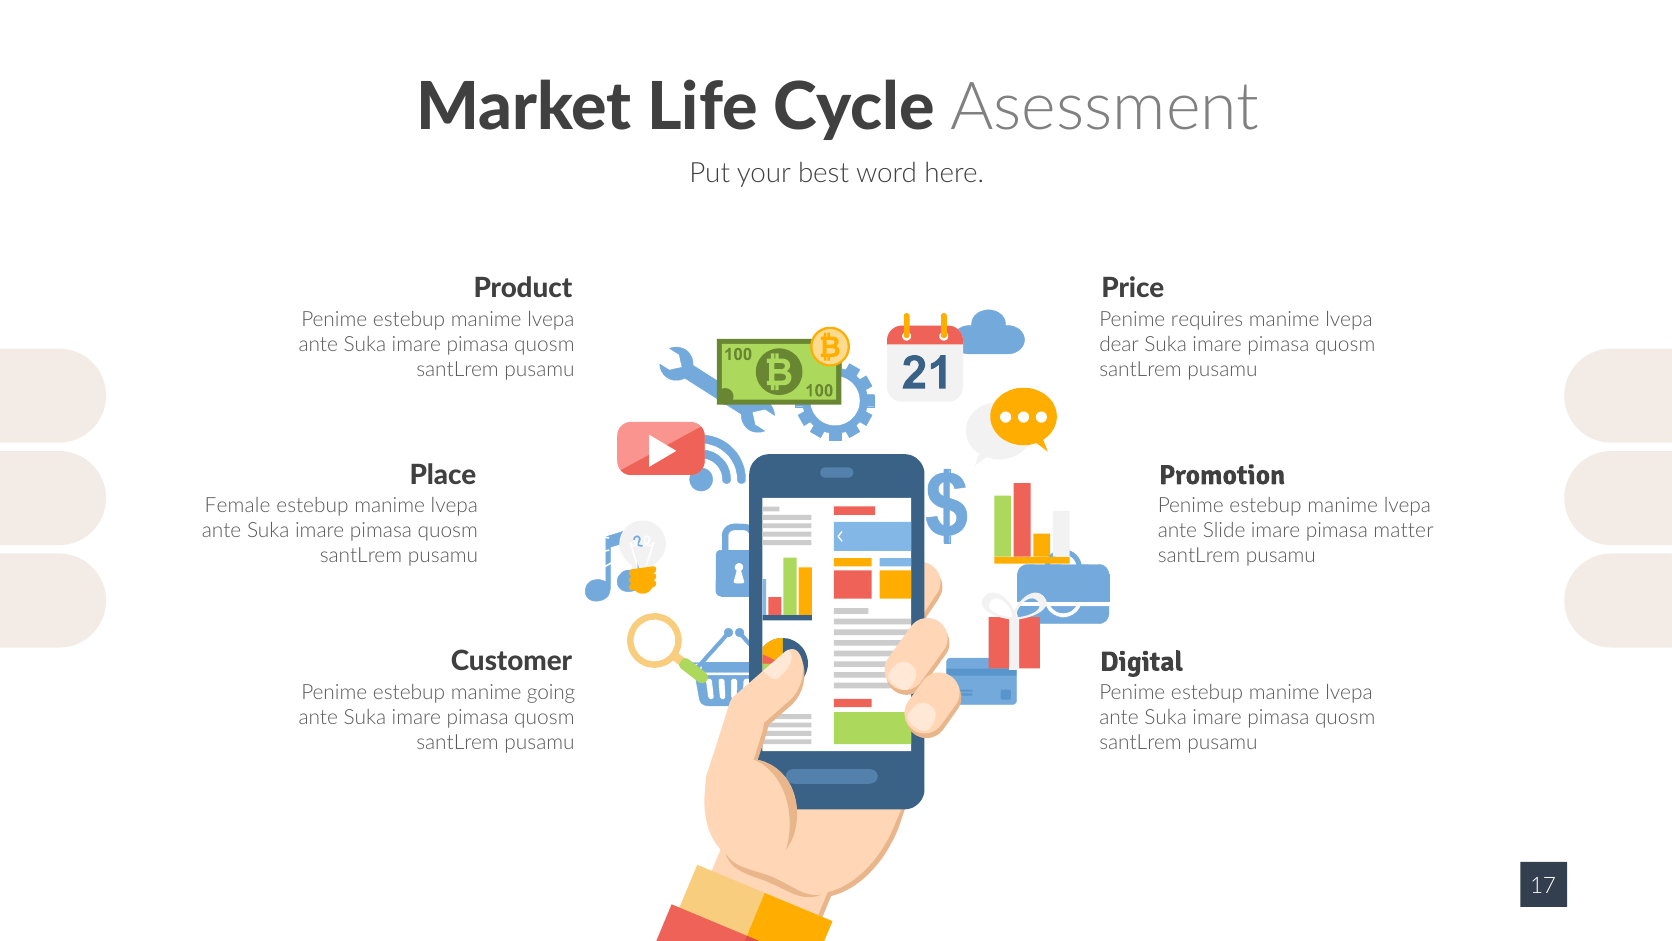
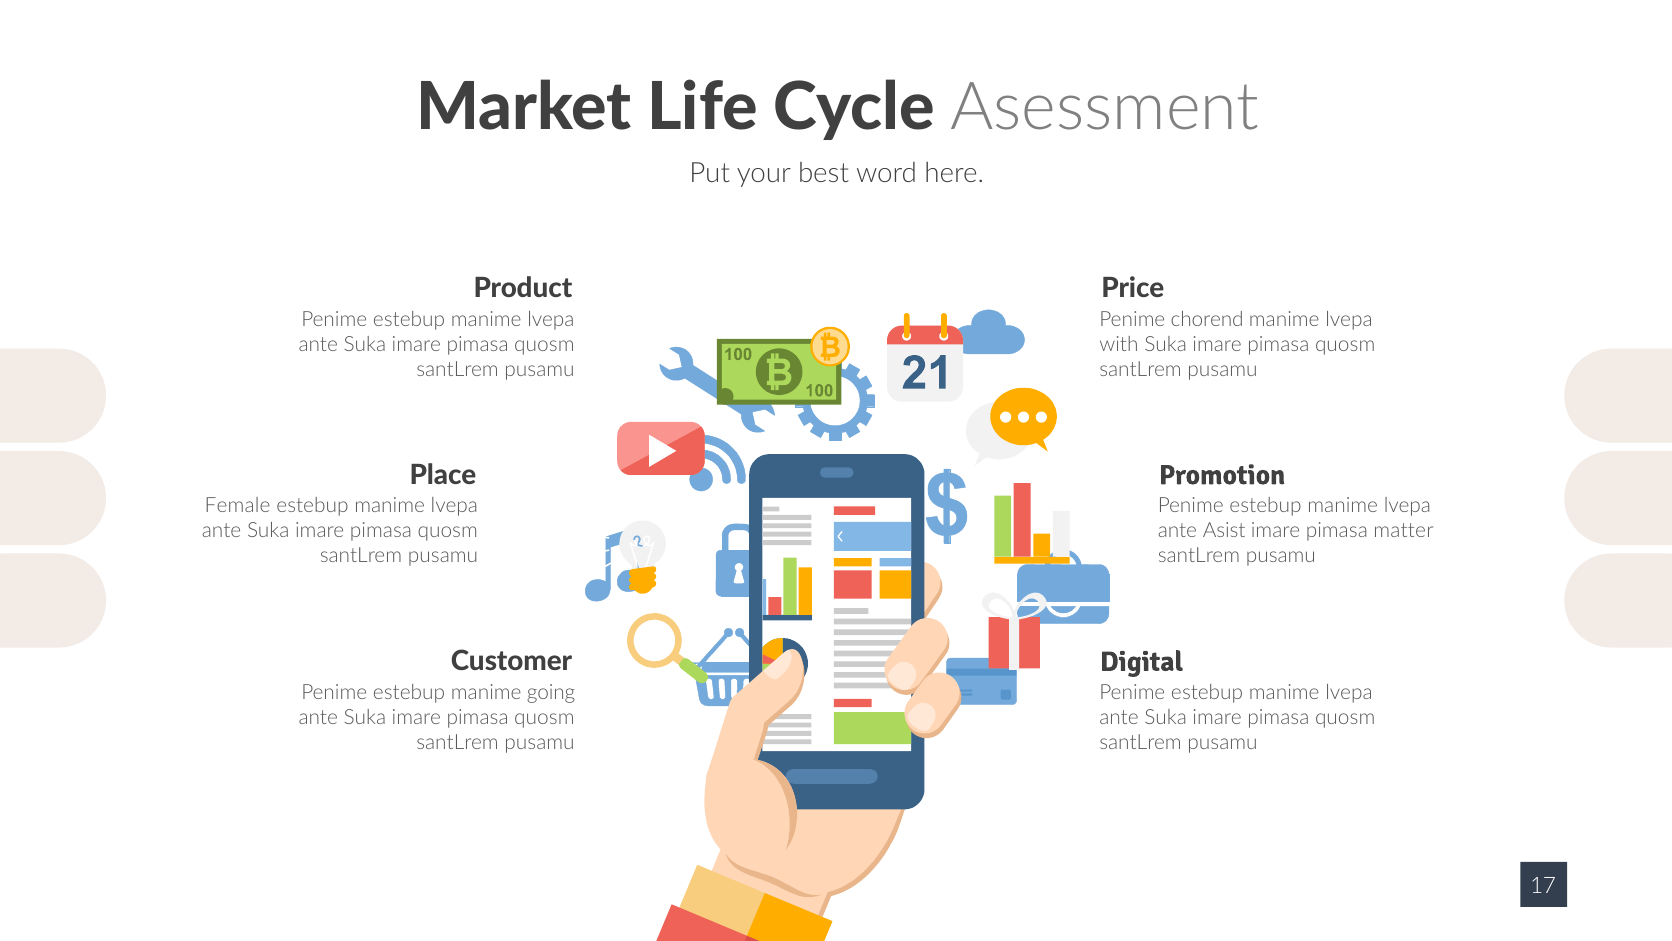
requires: requires -> chorend
dear: dear -> with
Slide: Slide -> Asist
